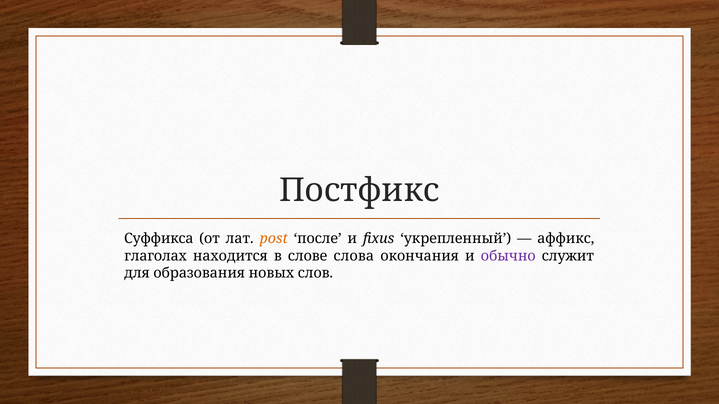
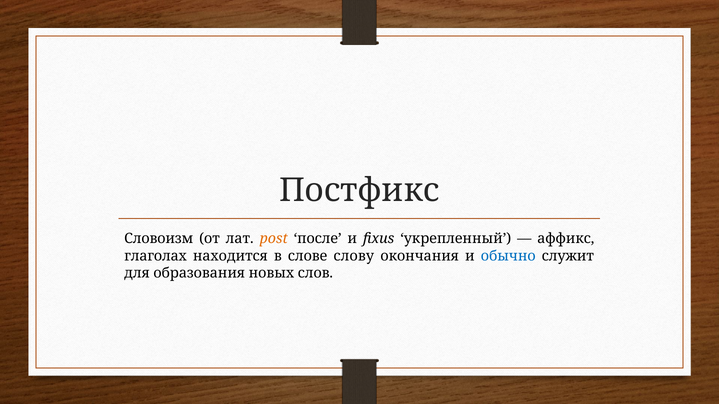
Суффикса: Суффикса -> Словоизм
слова: слова -> слову
обычно colour: purple -> blue
